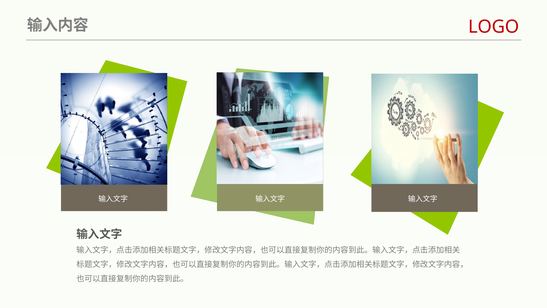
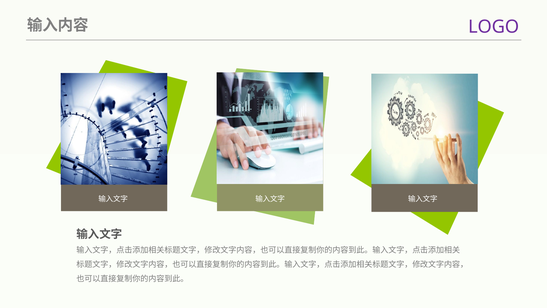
LOGO colour: red -> purple
